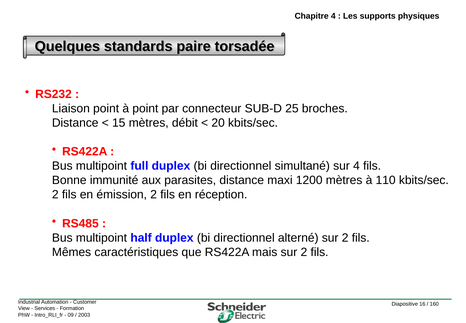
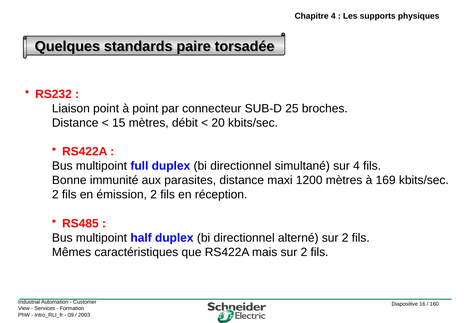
110: 110 -> 169
